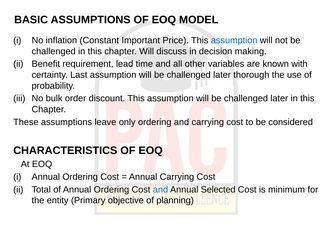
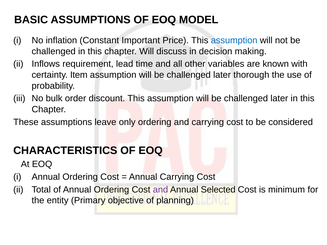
Benefit: Benefit -> Inflows
Last: Last -> Item
and at (160, 190) colour: blue -> purple
